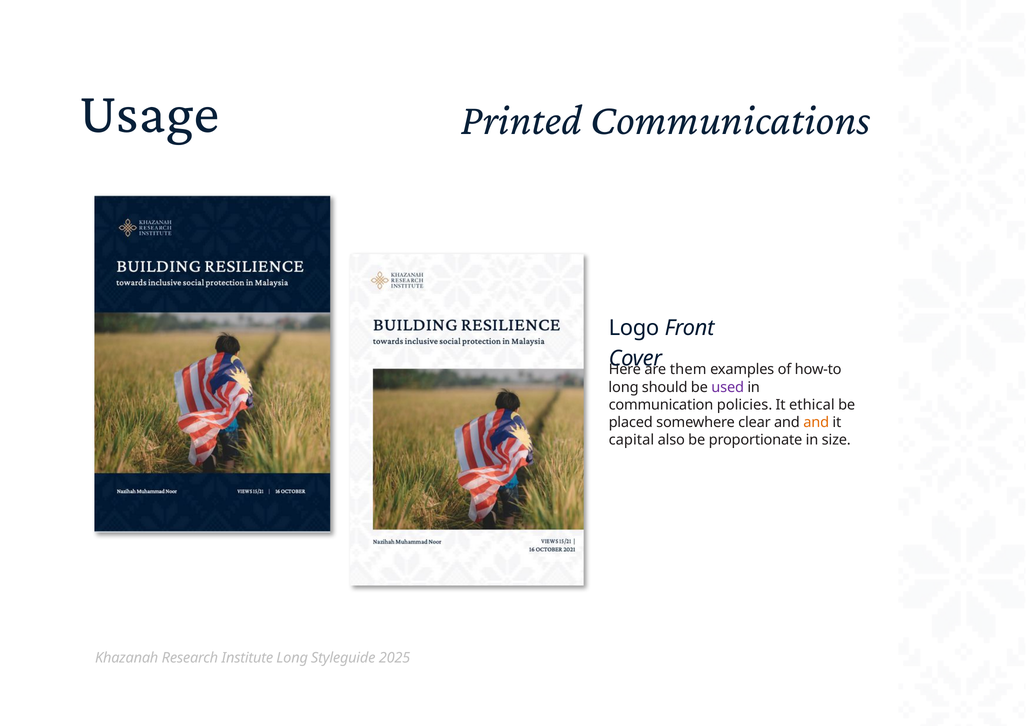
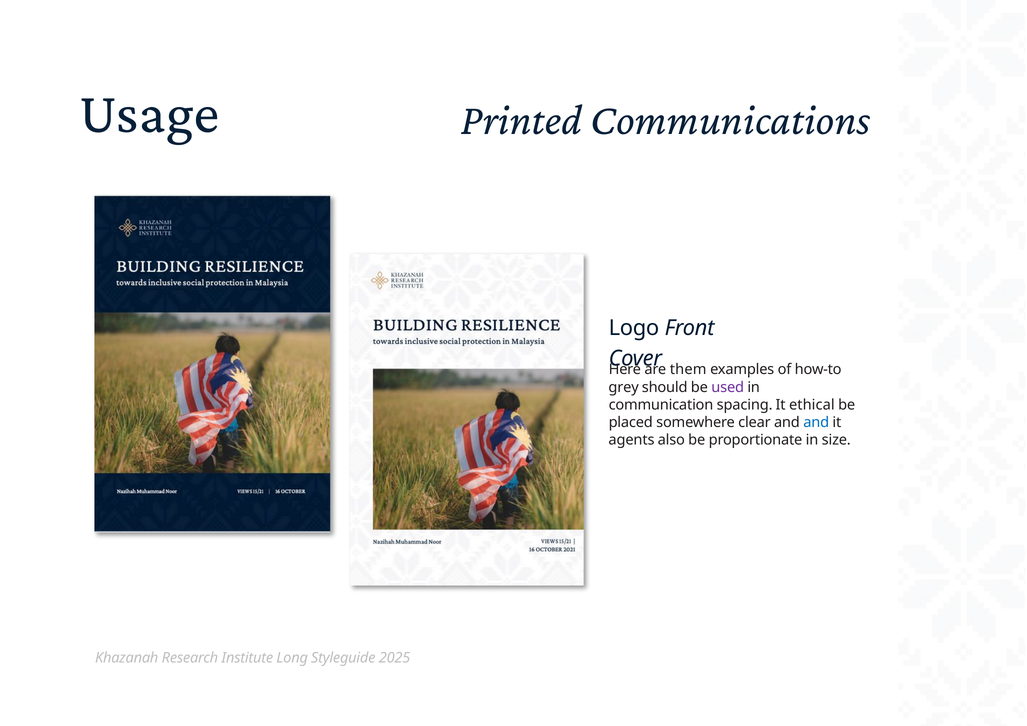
long at (624, 387): long -> grey
policies: policies -> spacing
and at (816, 422) colour: orange -> blue
capital: capital -> agents
